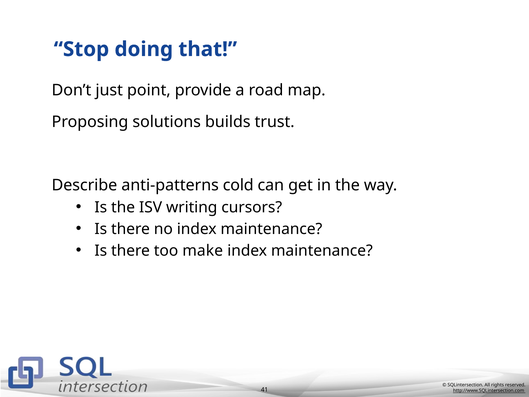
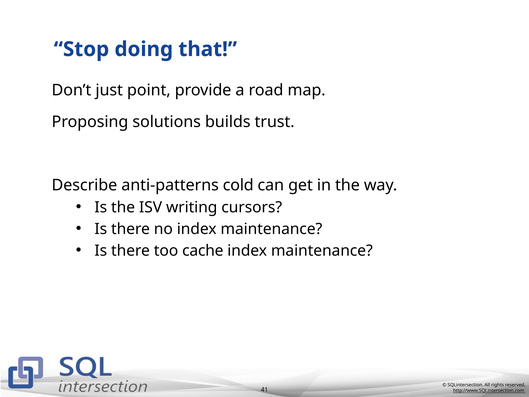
make: make -> cache
